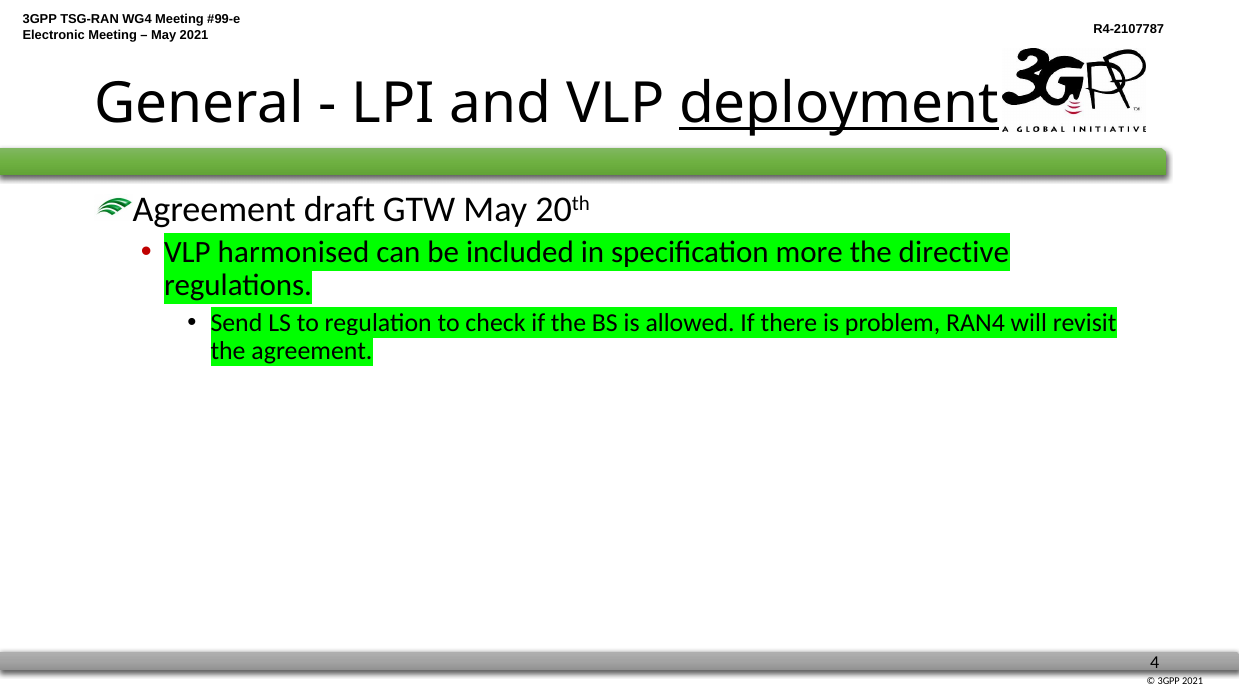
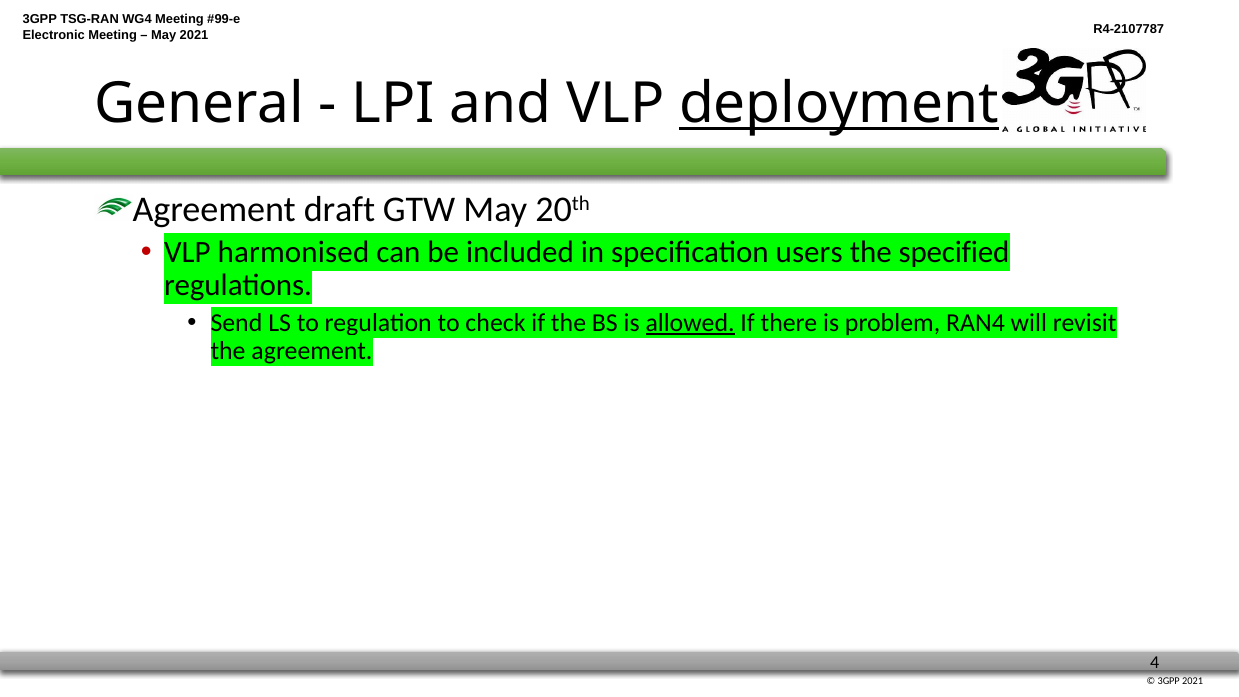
more: more -> users
directive: directive -> specified
allowed underline: none -> present
